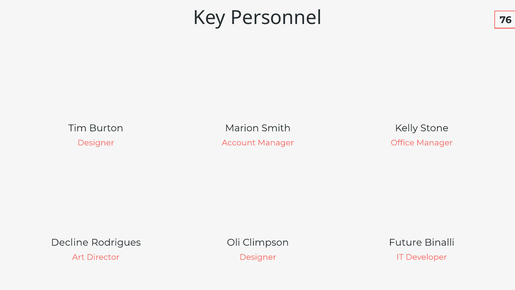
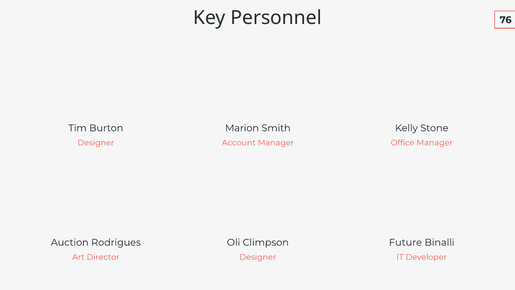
Decline: Decline -> Auction
